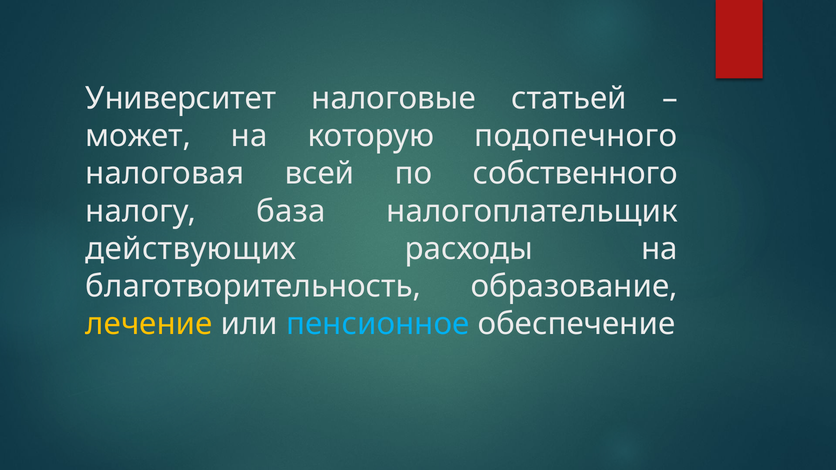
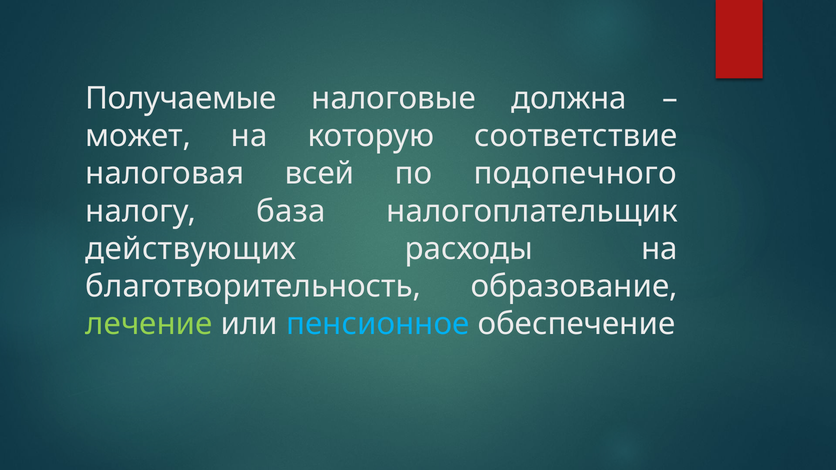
Университет: Университет -> Получаемые
статьей: статьей -> должна
подопечного: подопечного -> соответствие
собственного: собственного -> подопечного
лечение colour: yellow -> light green
